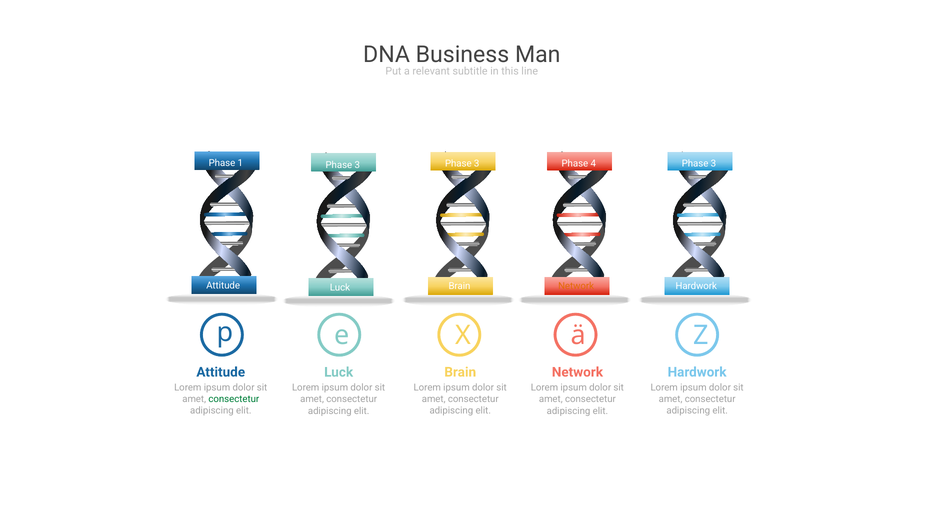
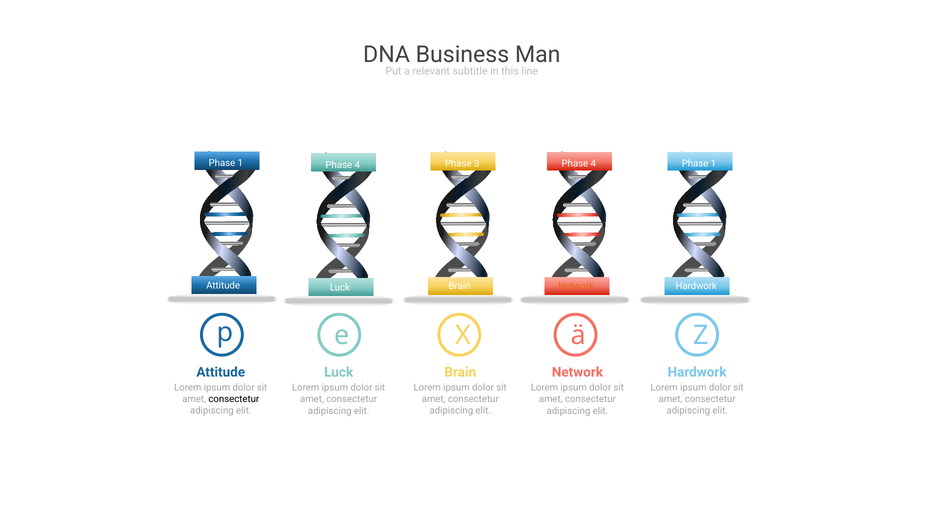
3 at (713, 164): 3 -> 1
3 at (357, 165): 3 -> 4
consectetur at (234, 399) colour: green -> black
